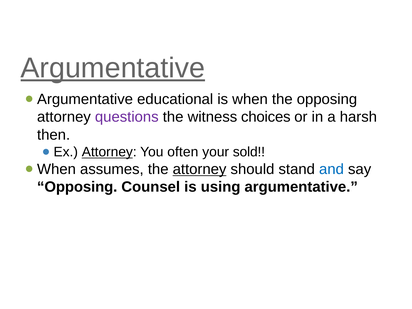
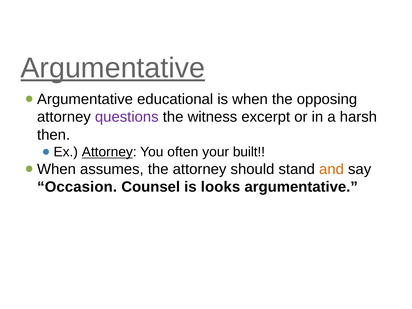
choices: choices -> excerpt
sold: sold -> built
attorney at (200, 169) underline: present -> none
and colour: blue -> orange
Opposing at (77, 187): Opposing -> Occasion
using: using -> looks
